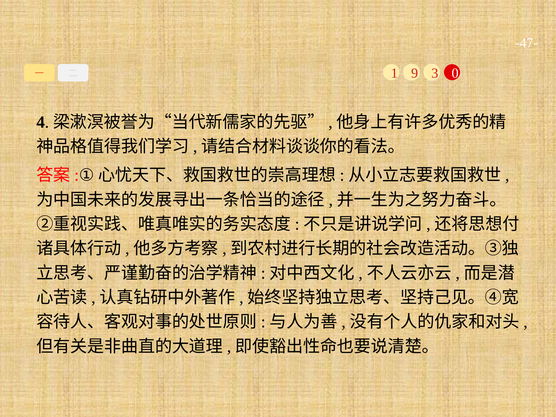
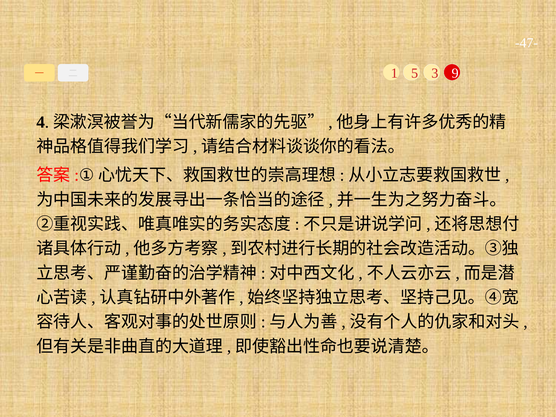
9: 9 -> 5
0: 0 -> 9
